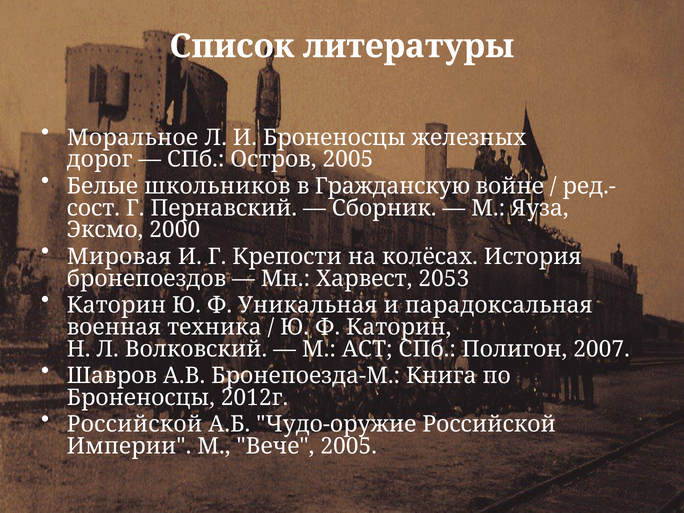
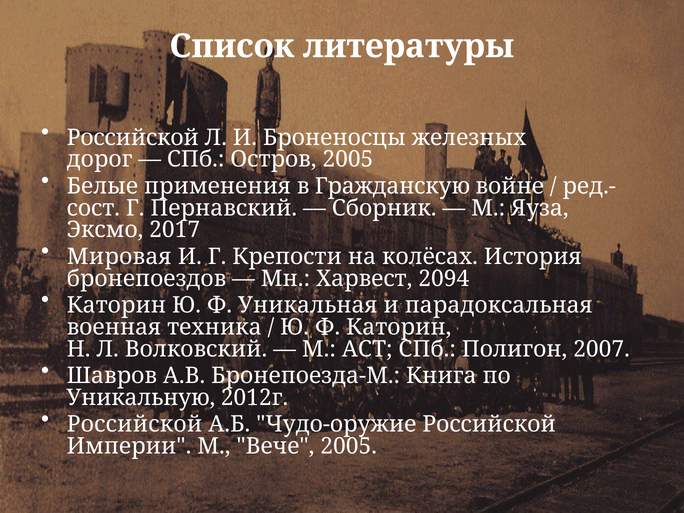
Моральное at (133, 137): Моральное -> Российской
школьников: школьников -> применения
2000: 2000 -> 2017
2053: 2053 -> 2094
Броненосцы at (141, 398): Броненосцы -> Уникальную
